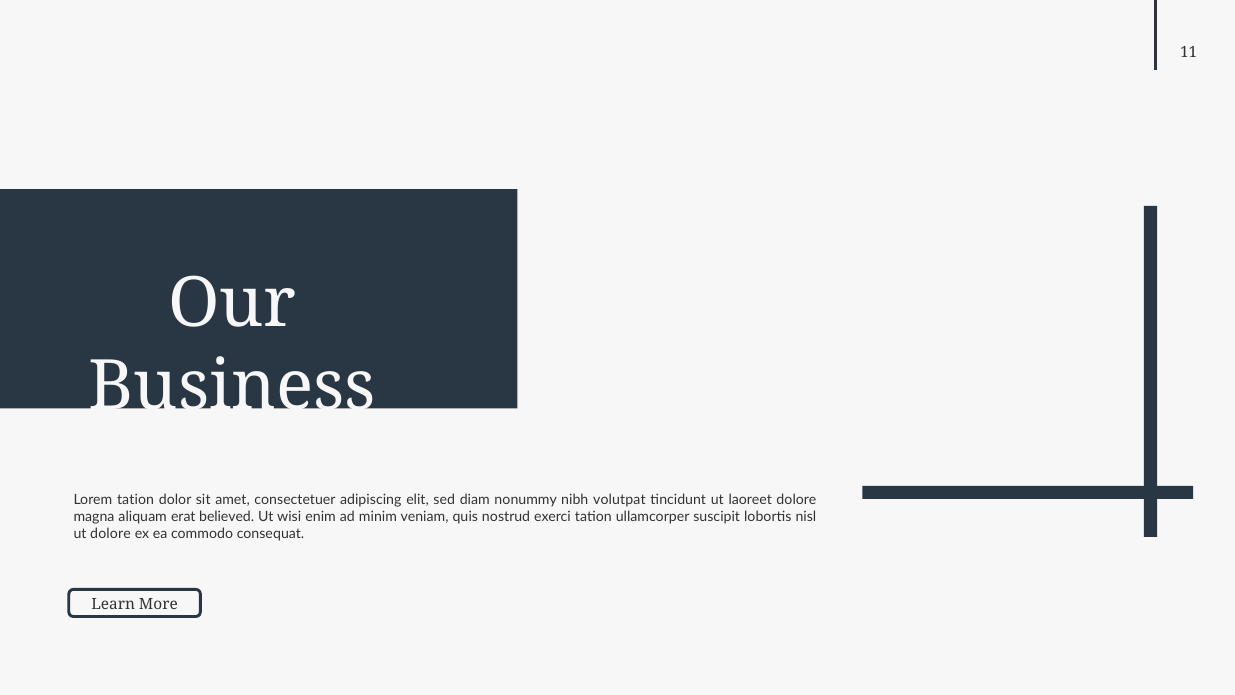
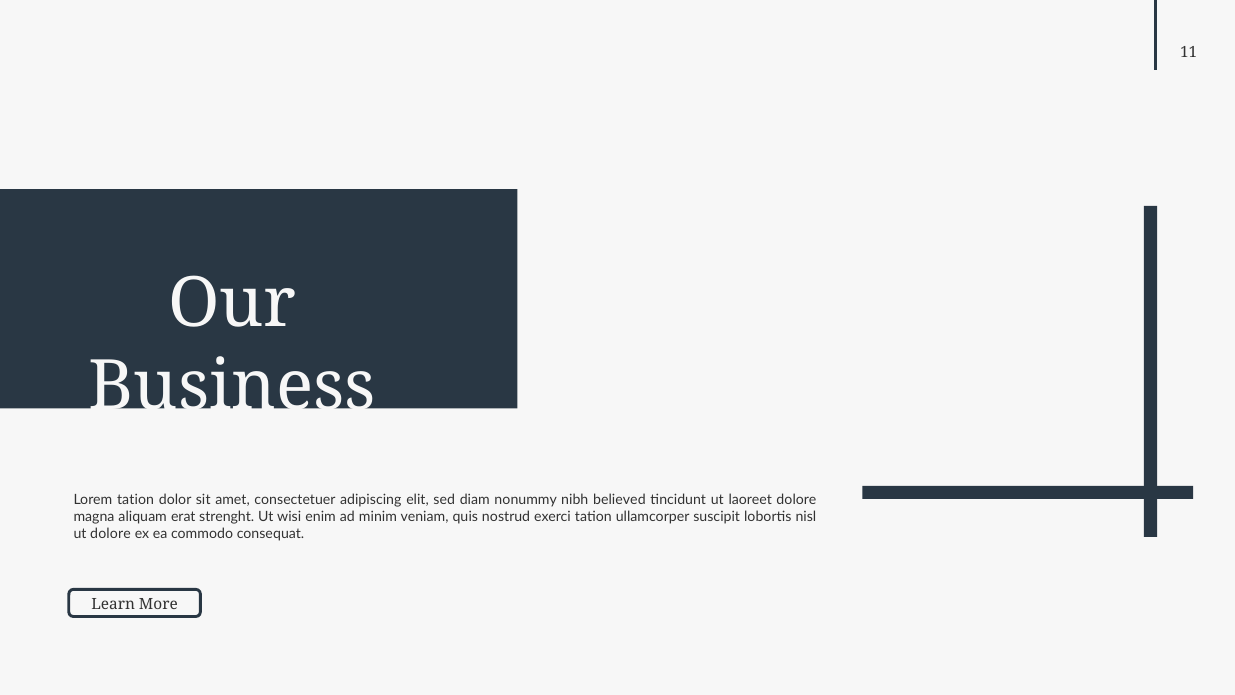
volutpat: volutpat -> believed
believed: believed -> strenght
